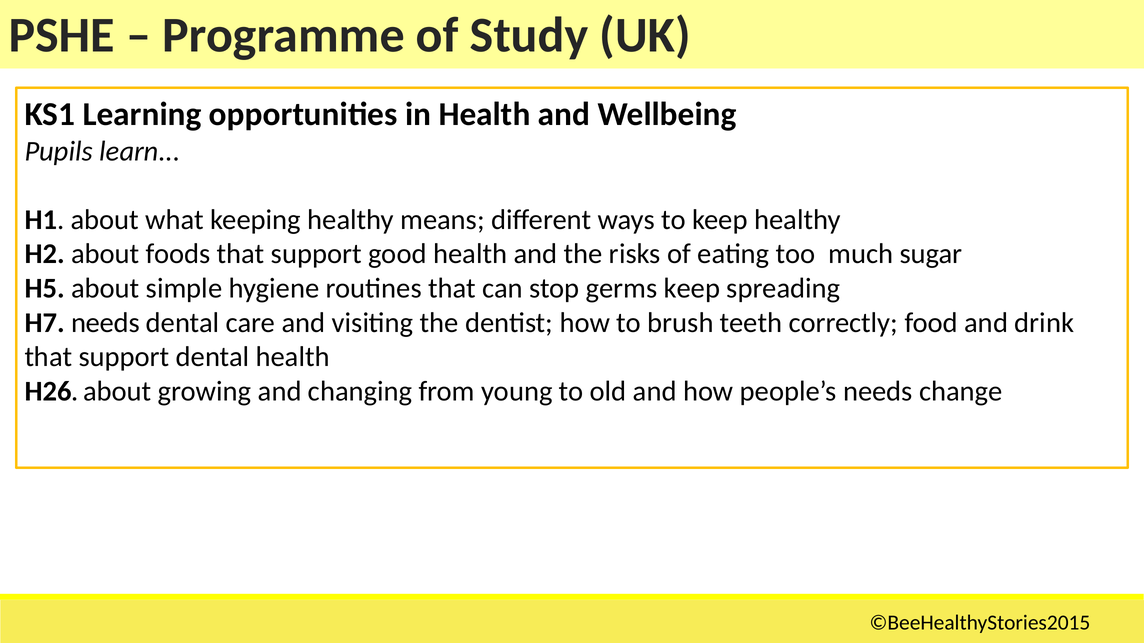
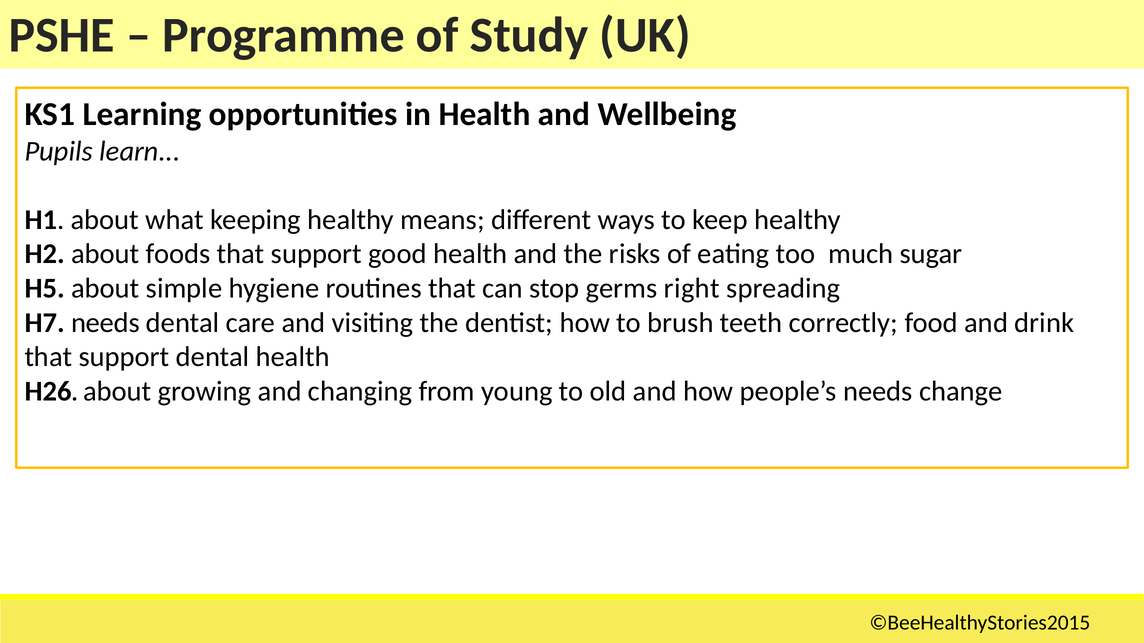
germs keep: keep -> right
